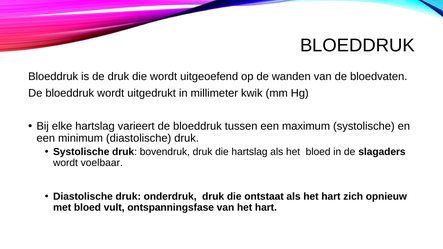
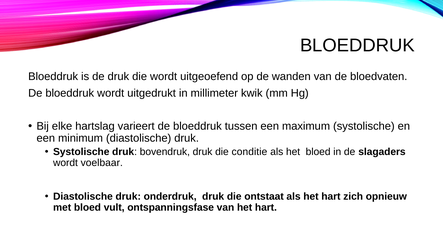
die hartslag: hartslag -> conditie
